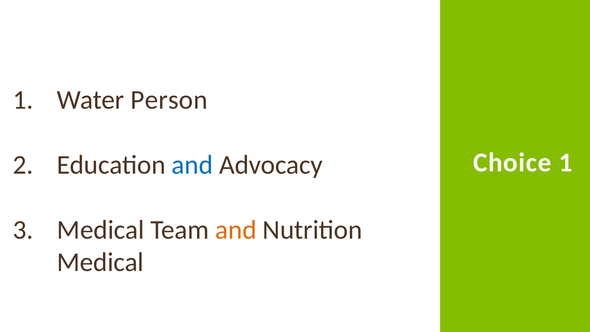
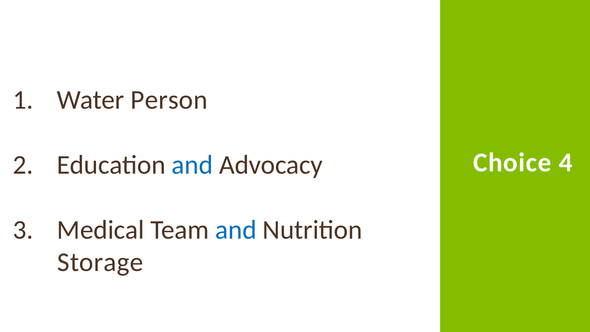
Choice 1: 1 -> 4
and at (236, 230) colour: orange -> blue
Medical at (100, 262): Medical -> Storage
